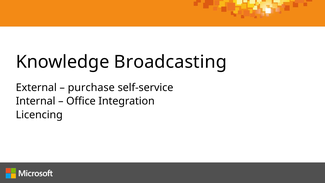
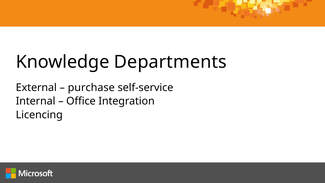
Broadcasting: Broadcasting -> Departments
